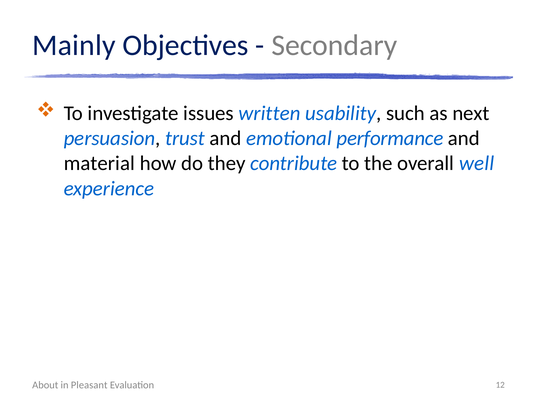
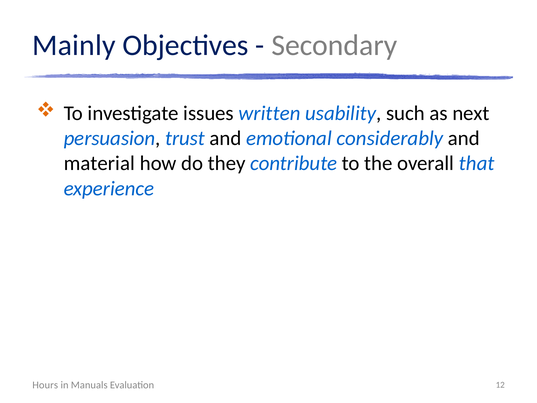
performance: performance -> considerably
well: well -> that
About: About -> Hours
Pleasant: Pleasant -> Manuals
